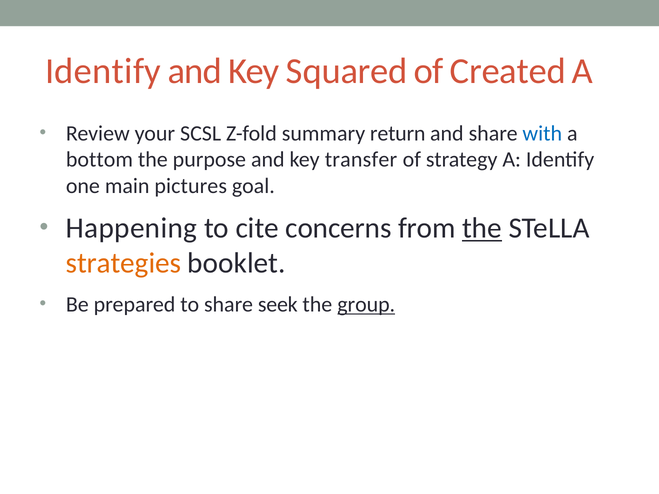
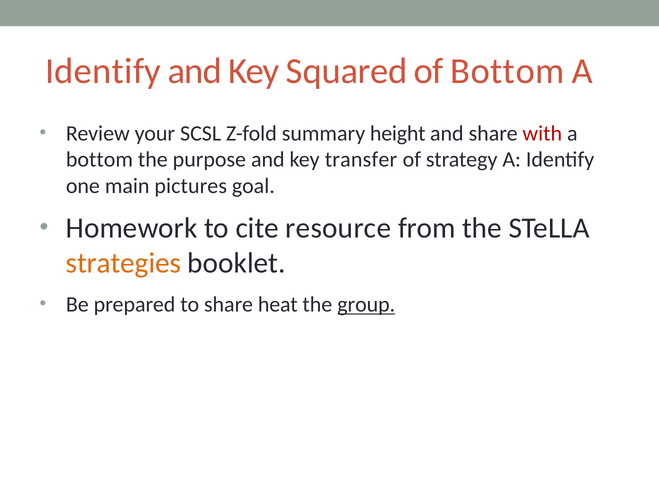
of Created: Created -> Bottom
return: return -> height
with colour: blue -> red
Happening: Happening -> Homework
concerns: concerns -> resource
the at (482, 228) underline: present -> none
seek: seek -> heat
